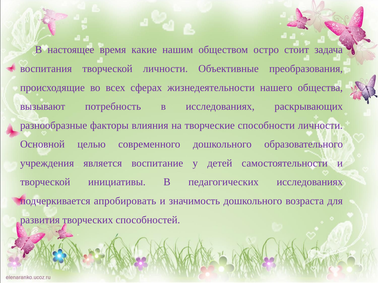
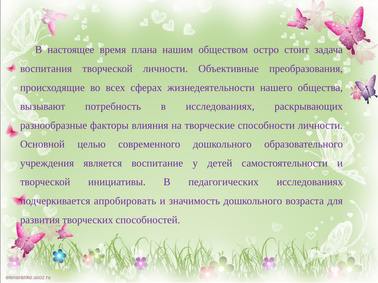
какие: какие -> плана
